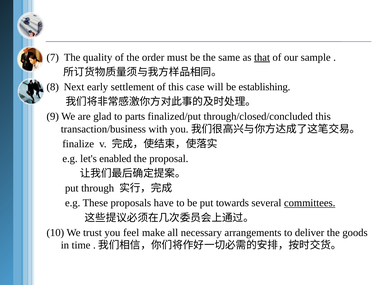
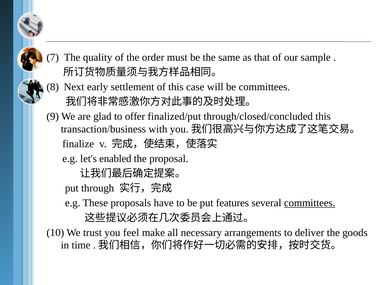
that underline: present -> none
be establishing: establishing -> committees
parts: parts -> offer
towards: towards -> features
